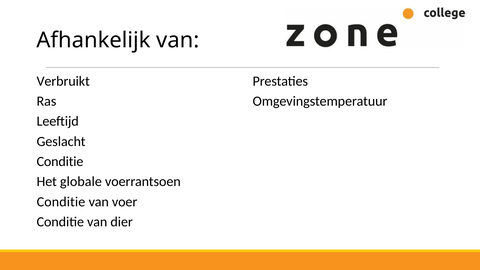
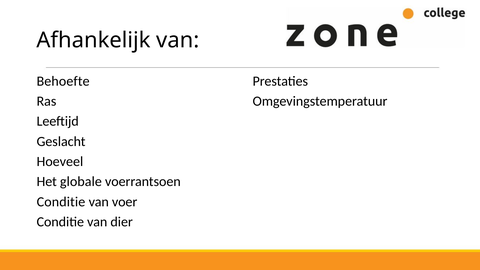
Verbruikt: Verbruikt -> Behoefte
Conditie at (60, 162): Conditie -> Hoeveel
